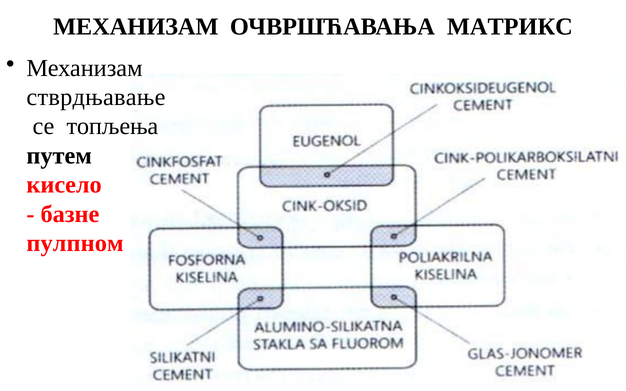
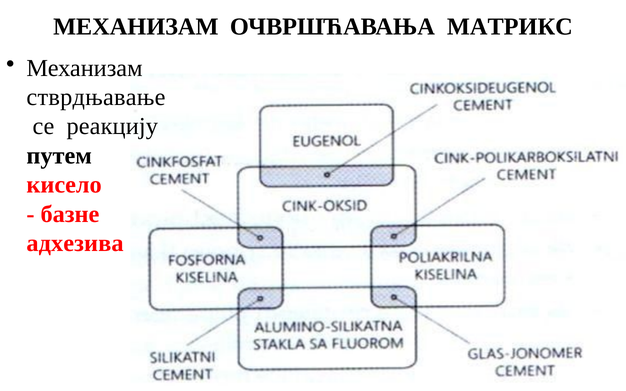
топљења: топљења -> реакцију
пулпном: пулпном -> адхезива
